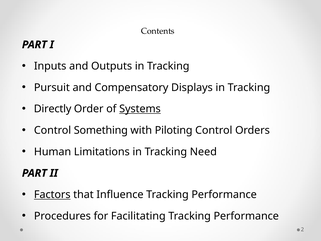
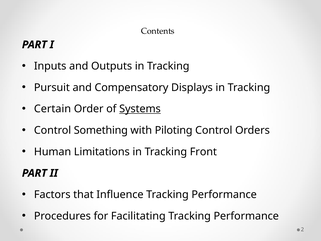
Directly: Directly -> Certain
Need: Need -> Front
Factors underline: present -> none
